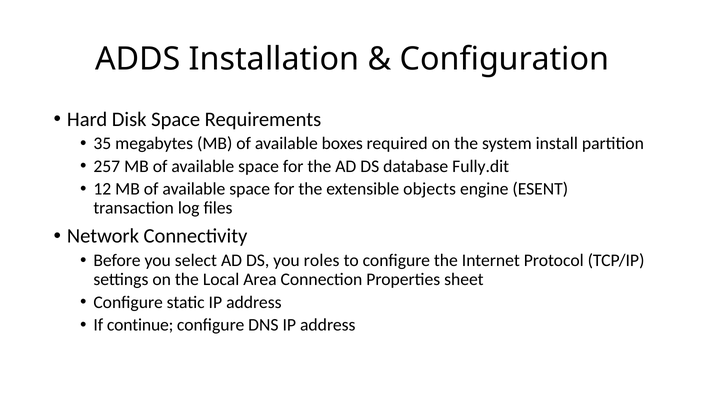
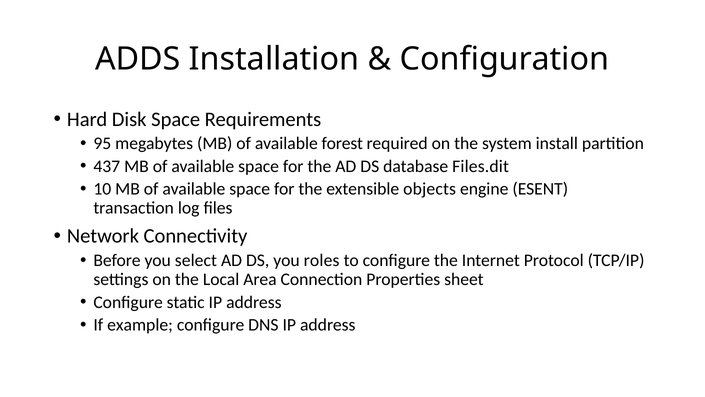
35: 35 -> 95
boxes: boxes -> forest
257: 257 -> 437
Fully.dit: Fully.dit -> Files.dit
12: 12 -> 10
continue: continue -> example
